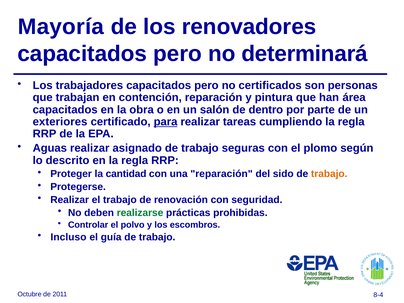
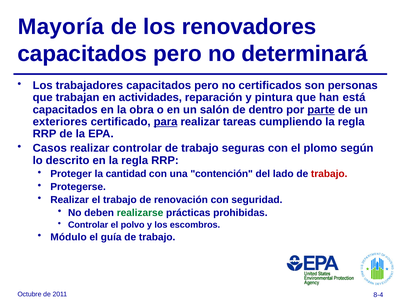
contención: contención -> actividades
área: área -> está
parte underline: none -> present
Aguas: Aguas -> Casos
realizar asignado: asignado -> controlar
una reparación: reparación -> contención
sido: sido -> lado
trabajo at (329, 174) colour: orange -> red
Incluso: Incluso -> Módulo
